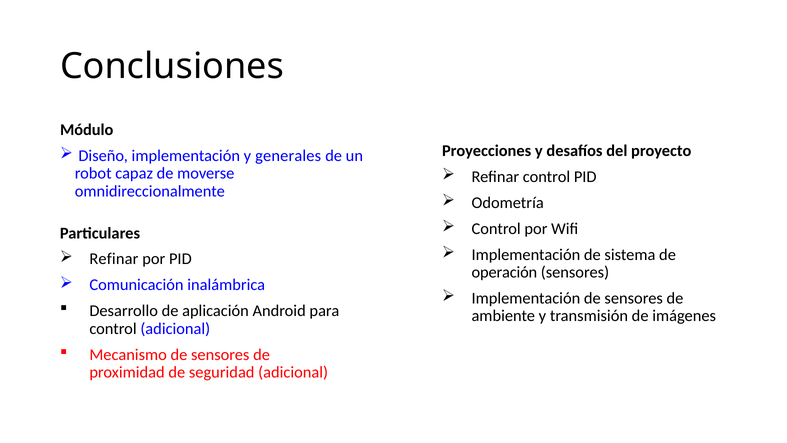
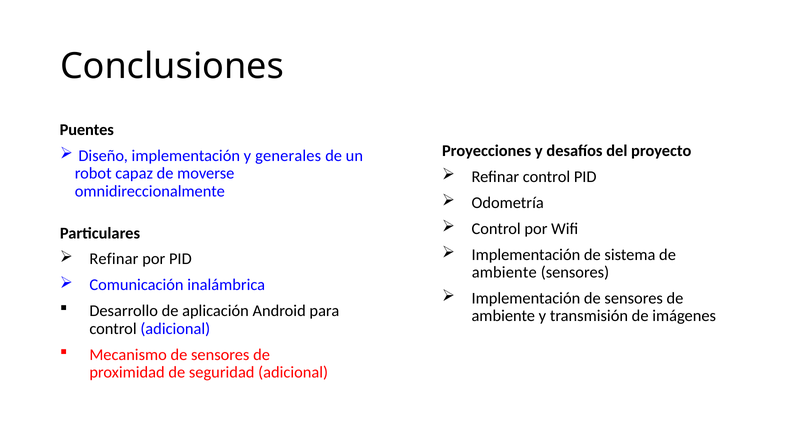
Módulo: Módulo -> Puentes
operación at (504, 272): operación -> ambiente
